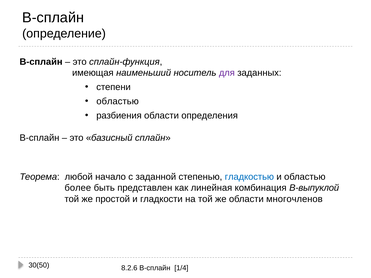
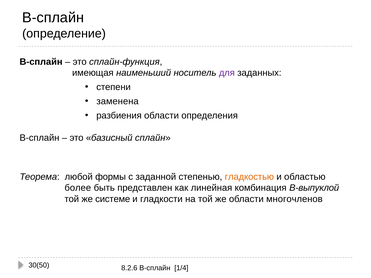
областью at (118, 101): областью -> заменена
начало: начало -> формы
гладкостью colour: blue -> orange
простой: простой -> системе
